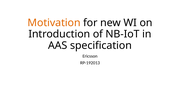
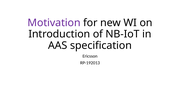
Motivation colour: orange -> purple
